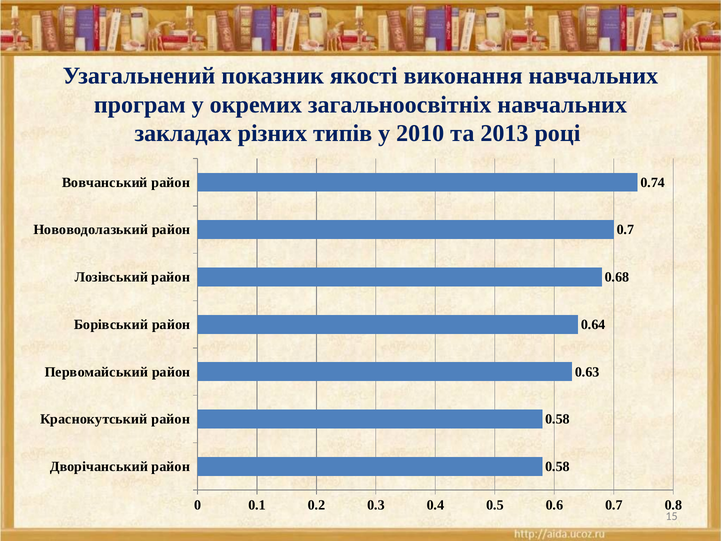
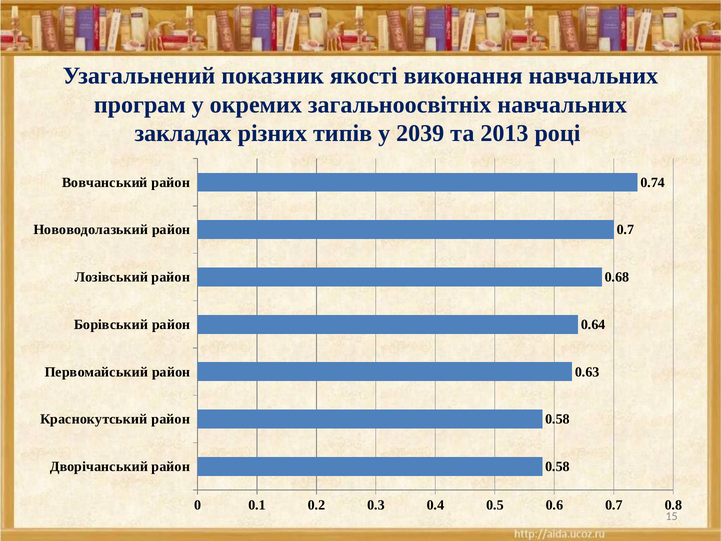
2010: 2010 -> 2039
